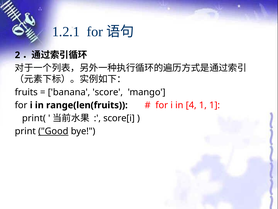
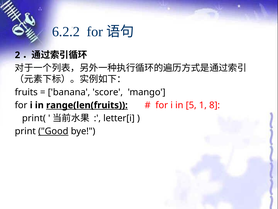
1.2.1: 1.2.1 -> 6.2.2
range(len(fruits underline: none -> present
4: 4 -> 5
1 1: 1 -> 8
score[i: score[i -> letter[i
